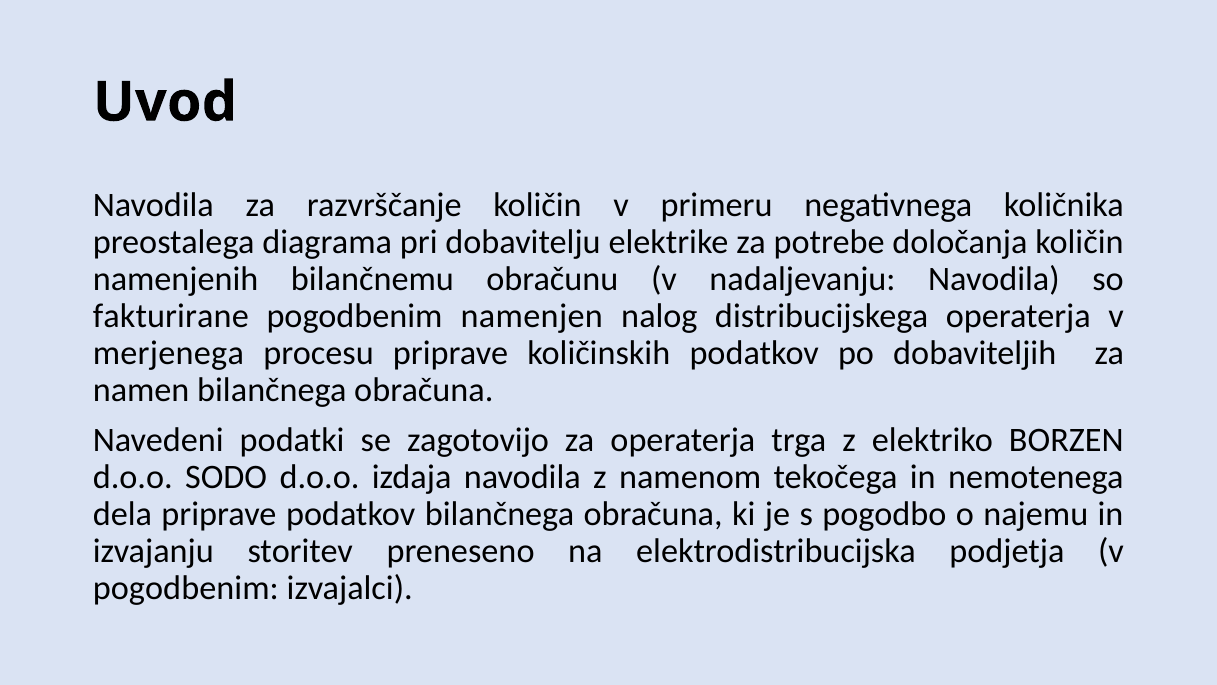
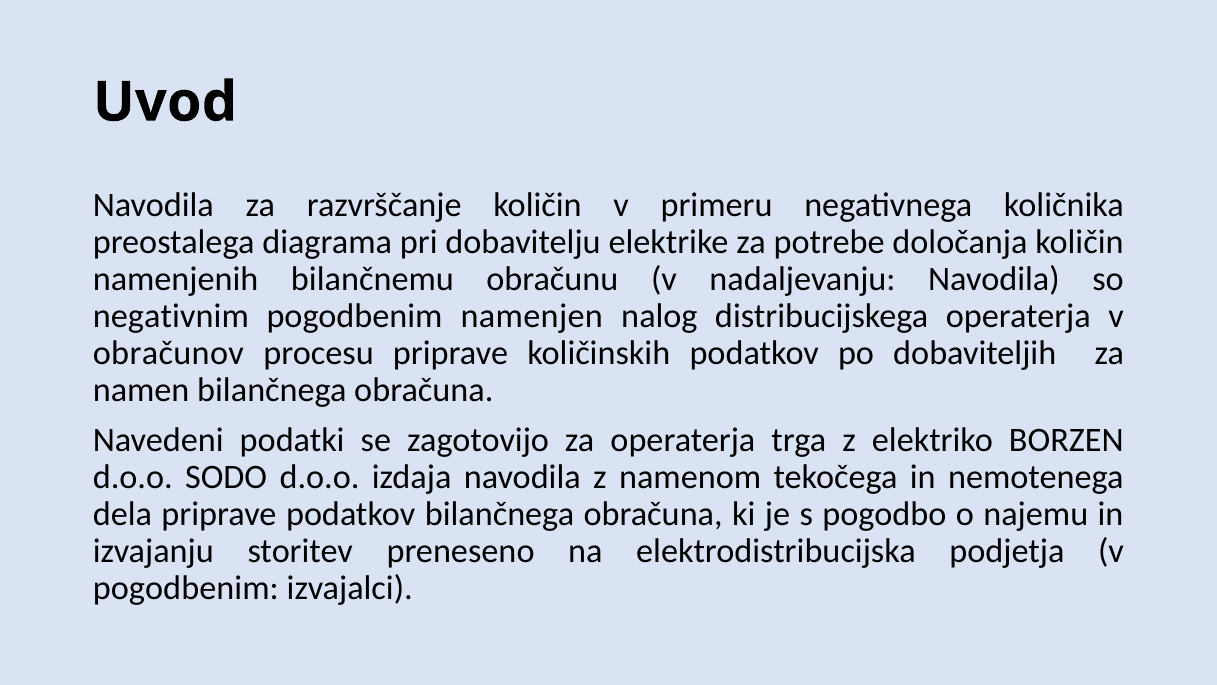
fakturirane: fakturirane -> negativnim
merjenega: merjenega -> obračunov
